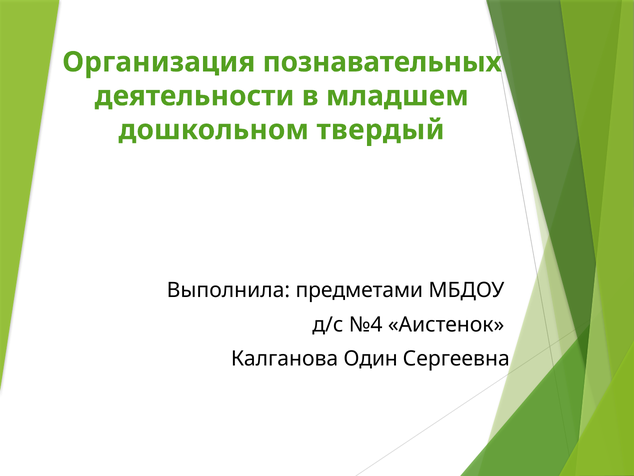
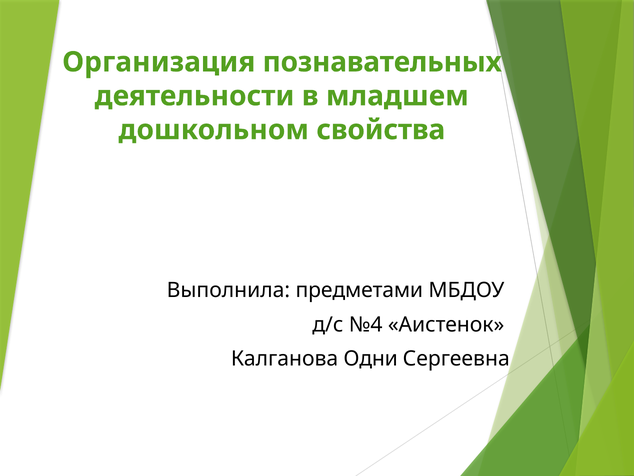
твердый: твердый -> свойства
Один: Один -> Одни
